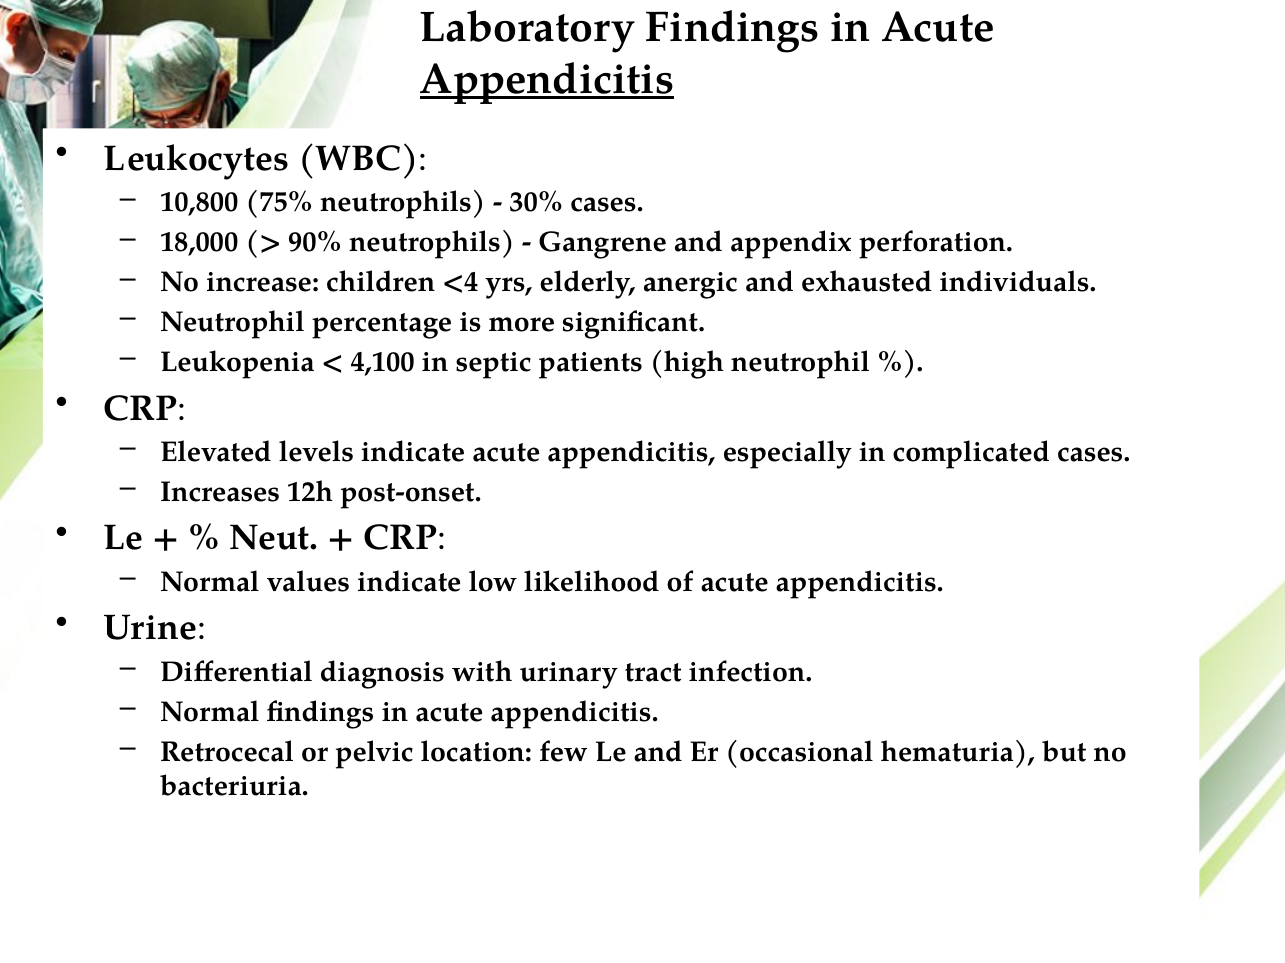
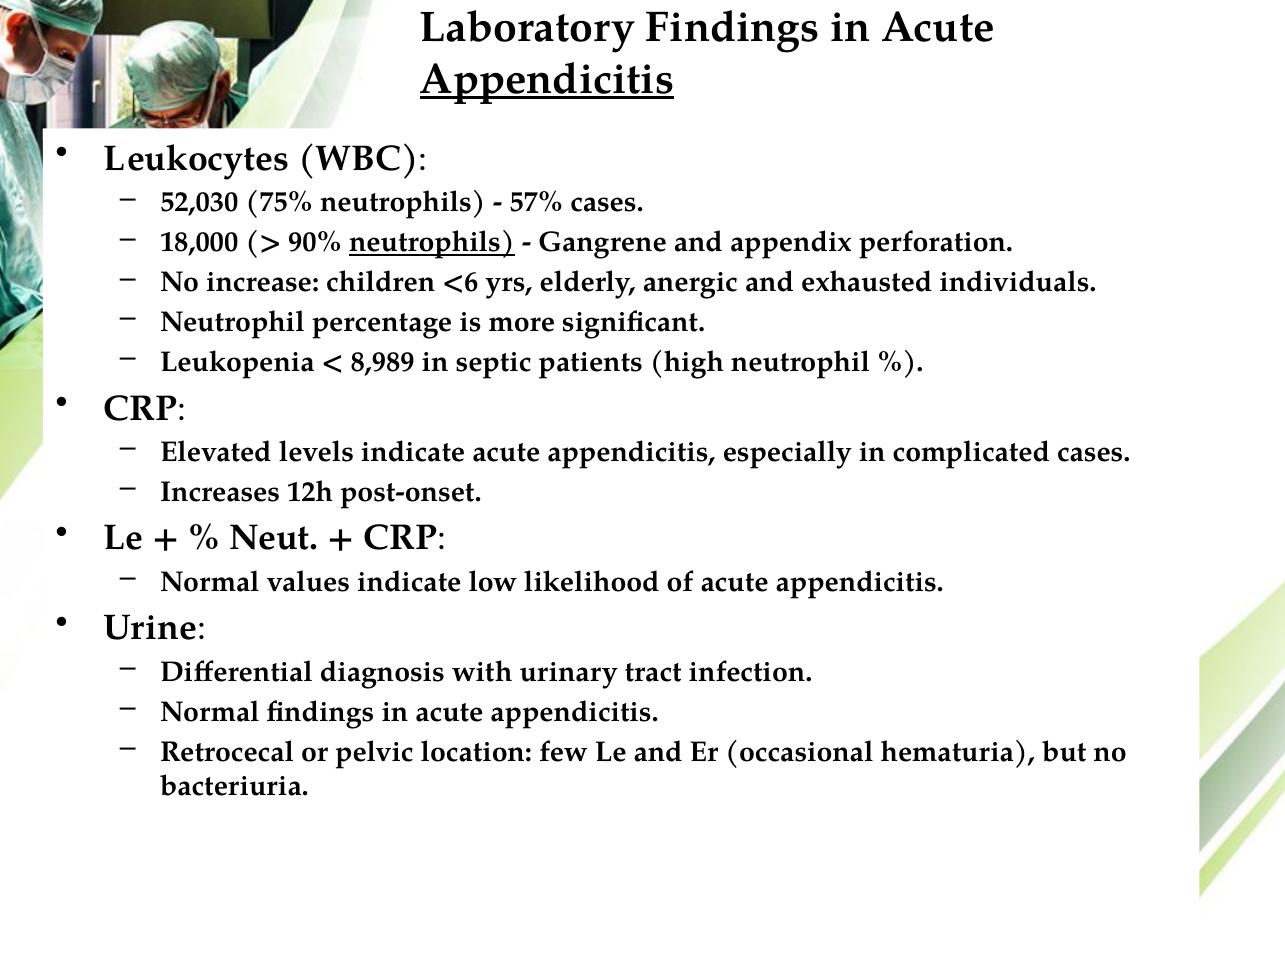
10,800: 10,800 -> 52,030
30%: 30% -> 57%
neutrophils at (432, 243) underline: none -> present
<4: <4 -> <6
4,100: 4,100 -> 8,989
